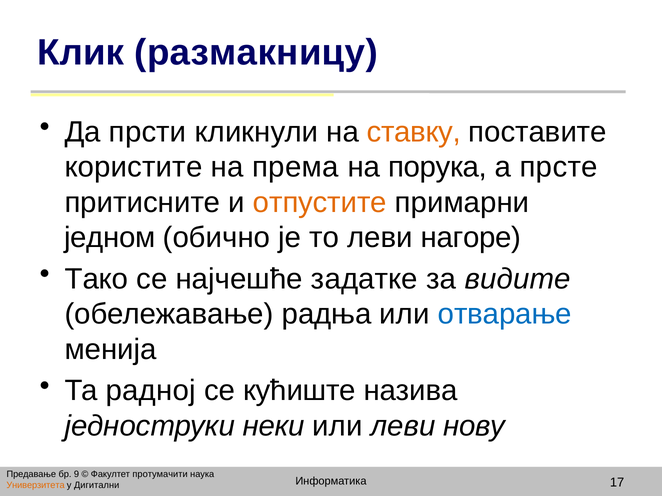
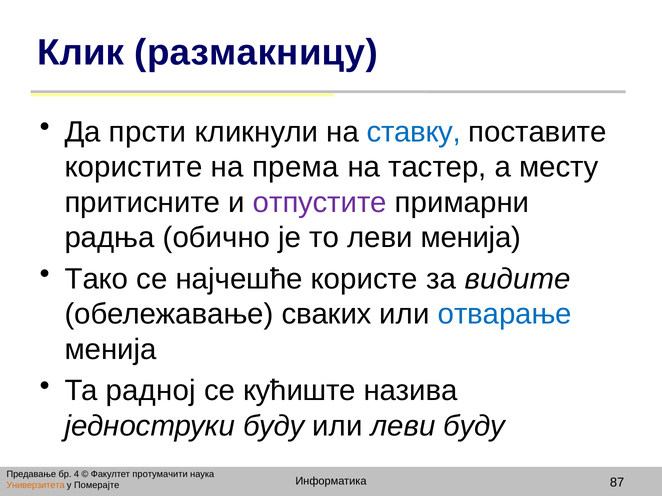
ставку colour: orange -> blue
порука: порука -> тастер
прсте: прсте -> месту
отпустите colour: orange -> purple
једном: једном -> радња
леви нагоре: нагоре -> менија
задатке: задатке -> користе
радња: радња -> сваких
једноструки неки: неки -> буду
леви нову: нову -> буду
9: 9 -> 4
17: 17 -> 87
Дигитални: Дигитални -> Померајте
